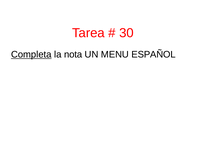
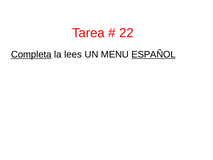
30: 30 -> 22
nota: nota -> lees
ESPAÑOL underline: none -> present
